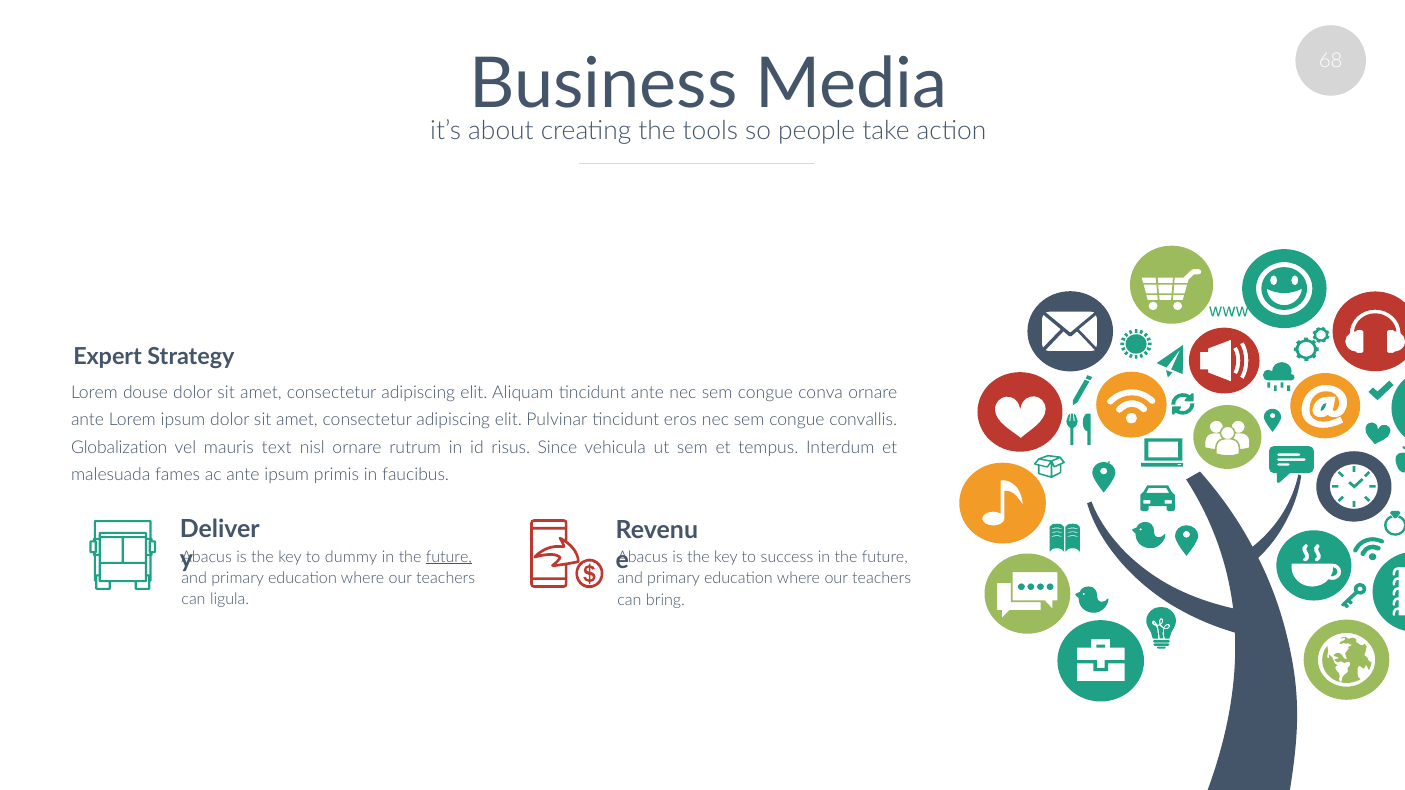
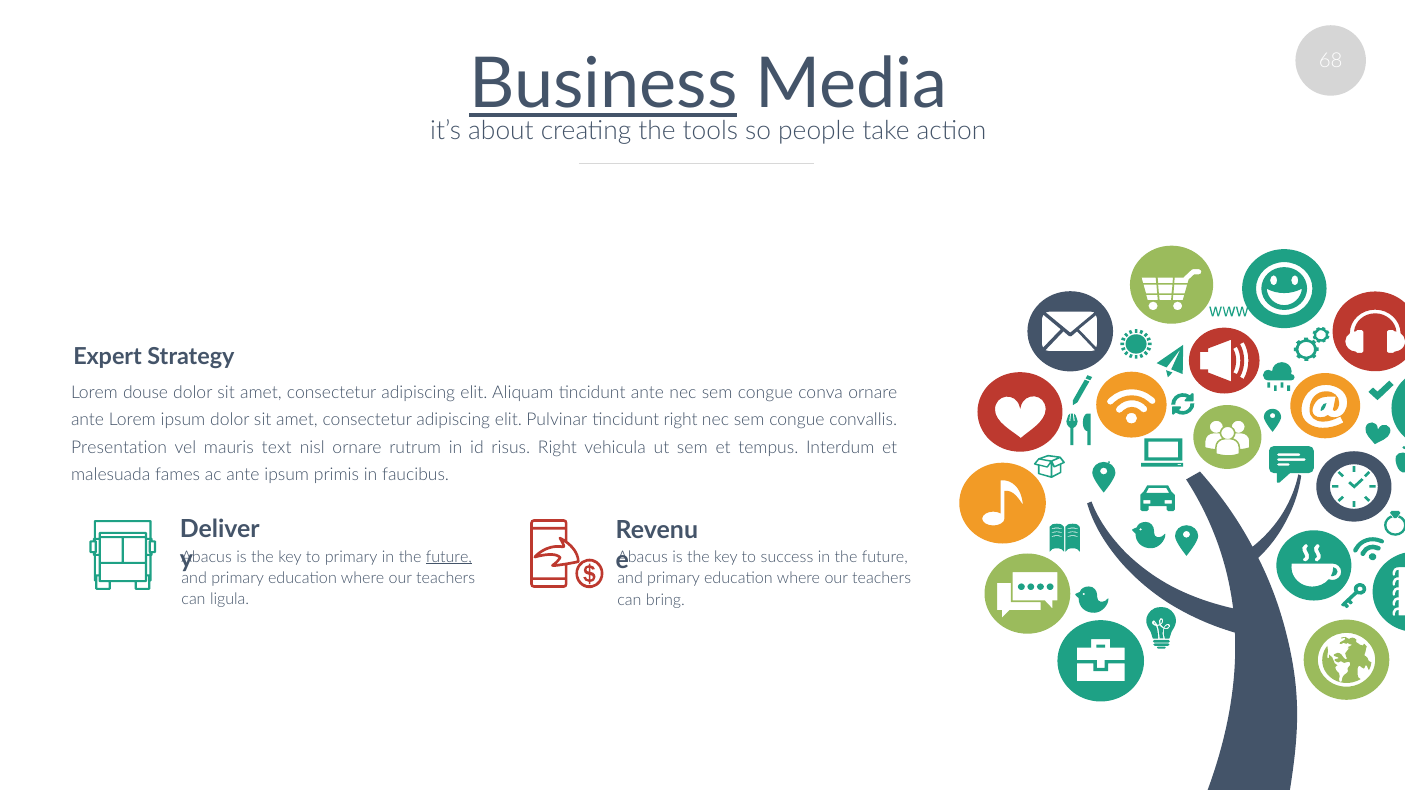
Business underline: none -> present
tincidunt eros: eros -> right
Globalization: Globalization -> Presentation
risus Since: Since -> Right
to dummy: dummy -> primary
